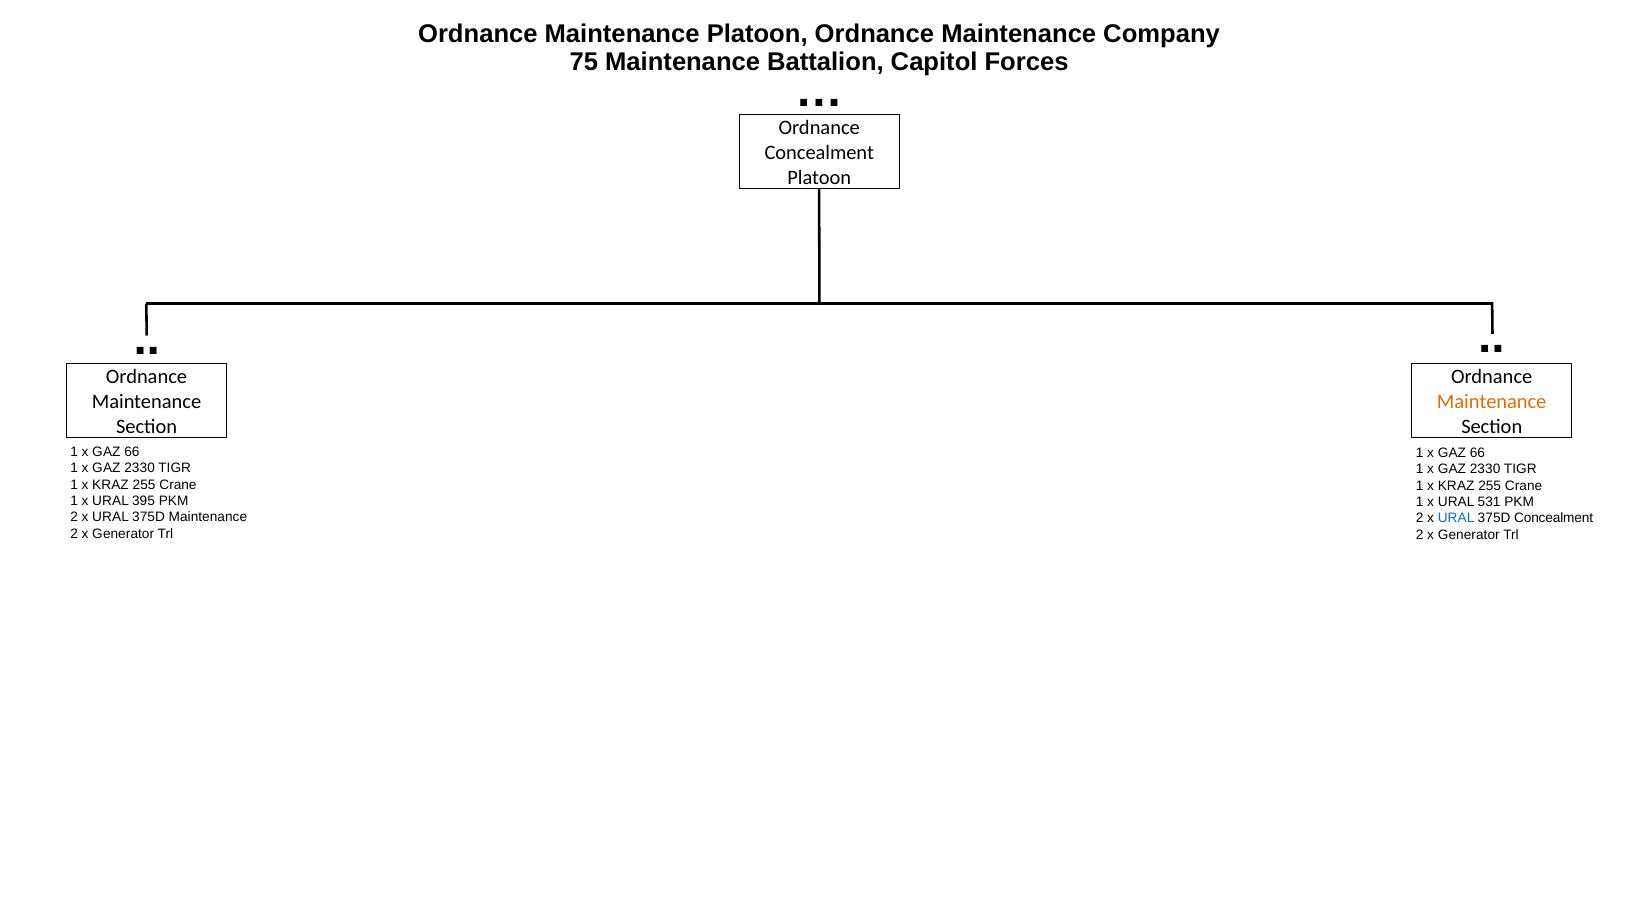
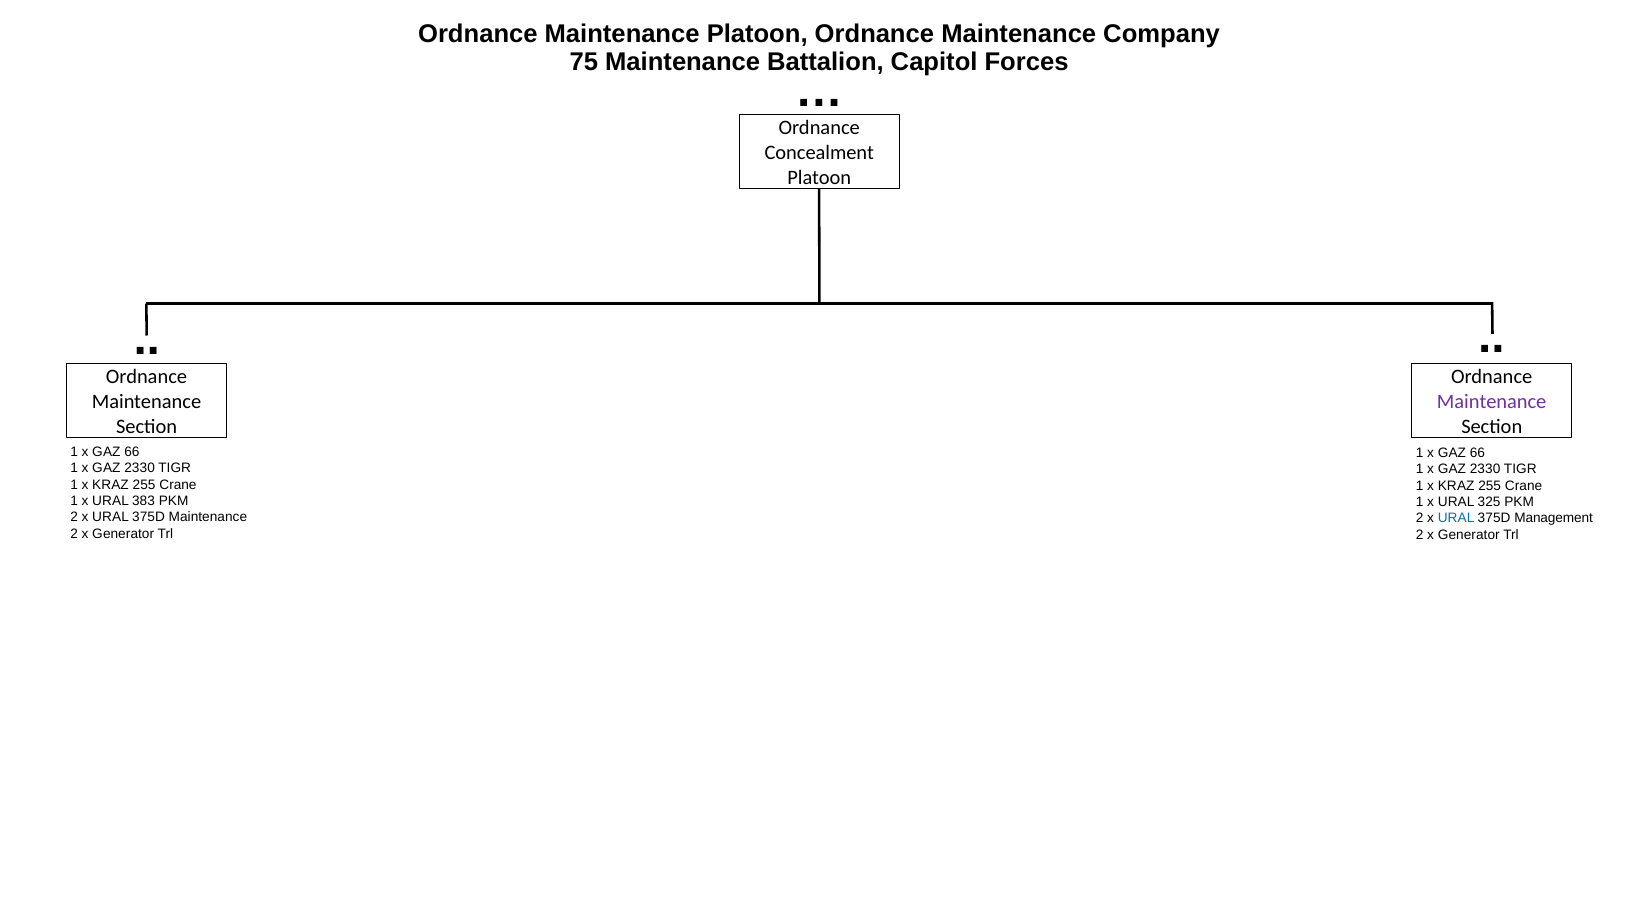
Maintenance at (1492, 402) colour: orange -> purple
395: 395 -> 383
531: 531 -> 325
375D Concealment: Concealment -> Management
